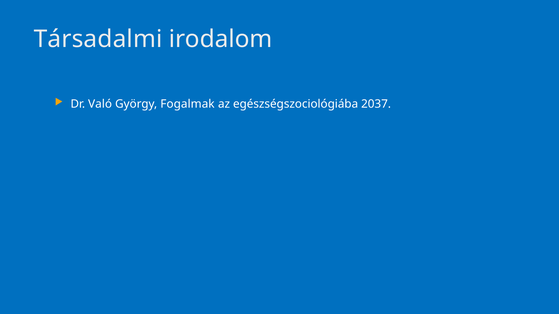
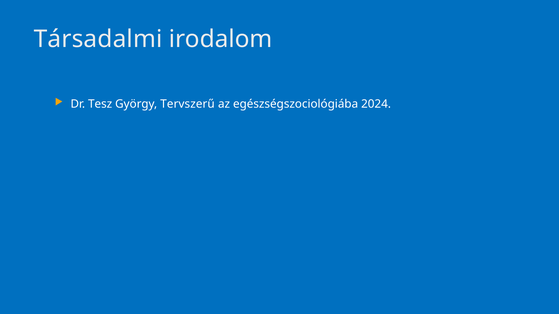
Való: Való -> Tesz
Fogalmak: Fogalmak -> Tervszerű
2037: 2037 -> 2024
